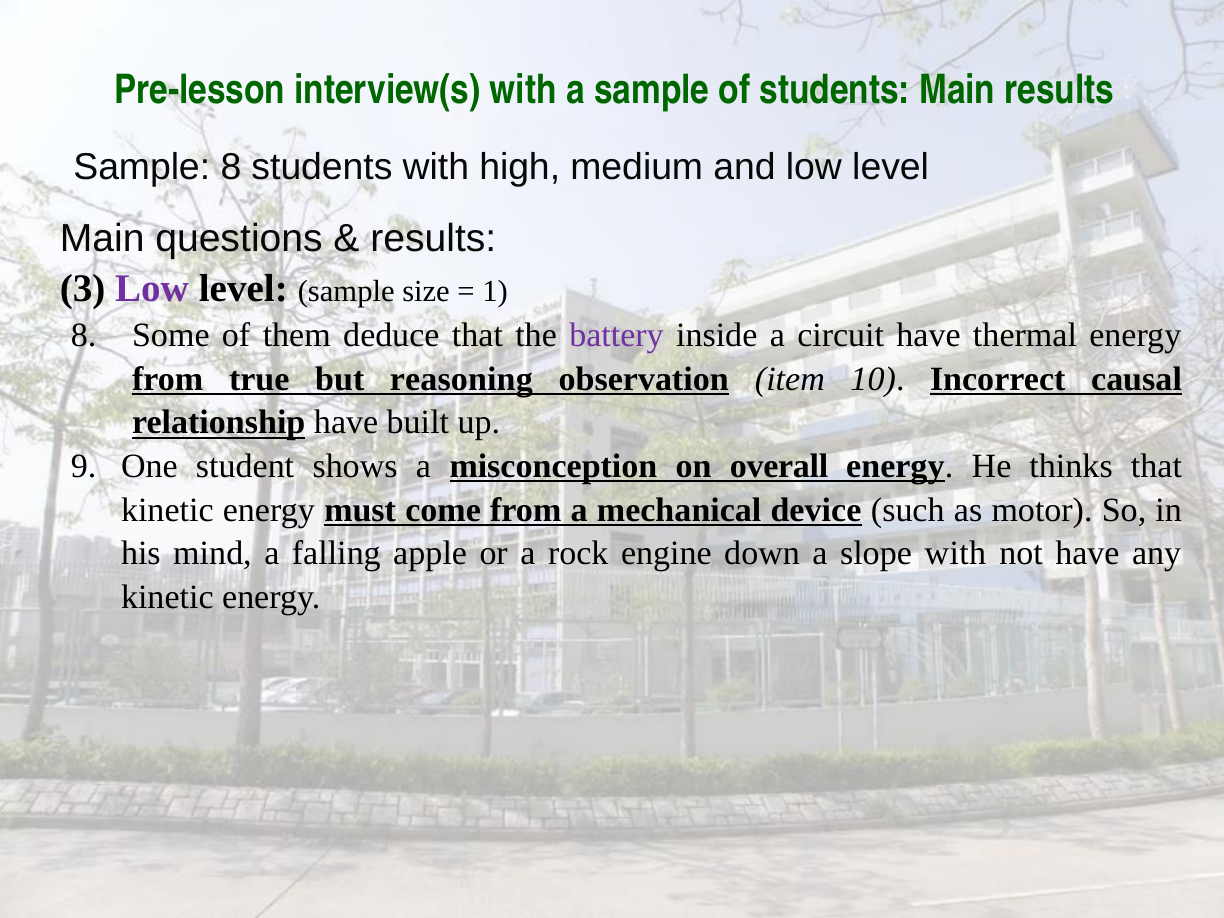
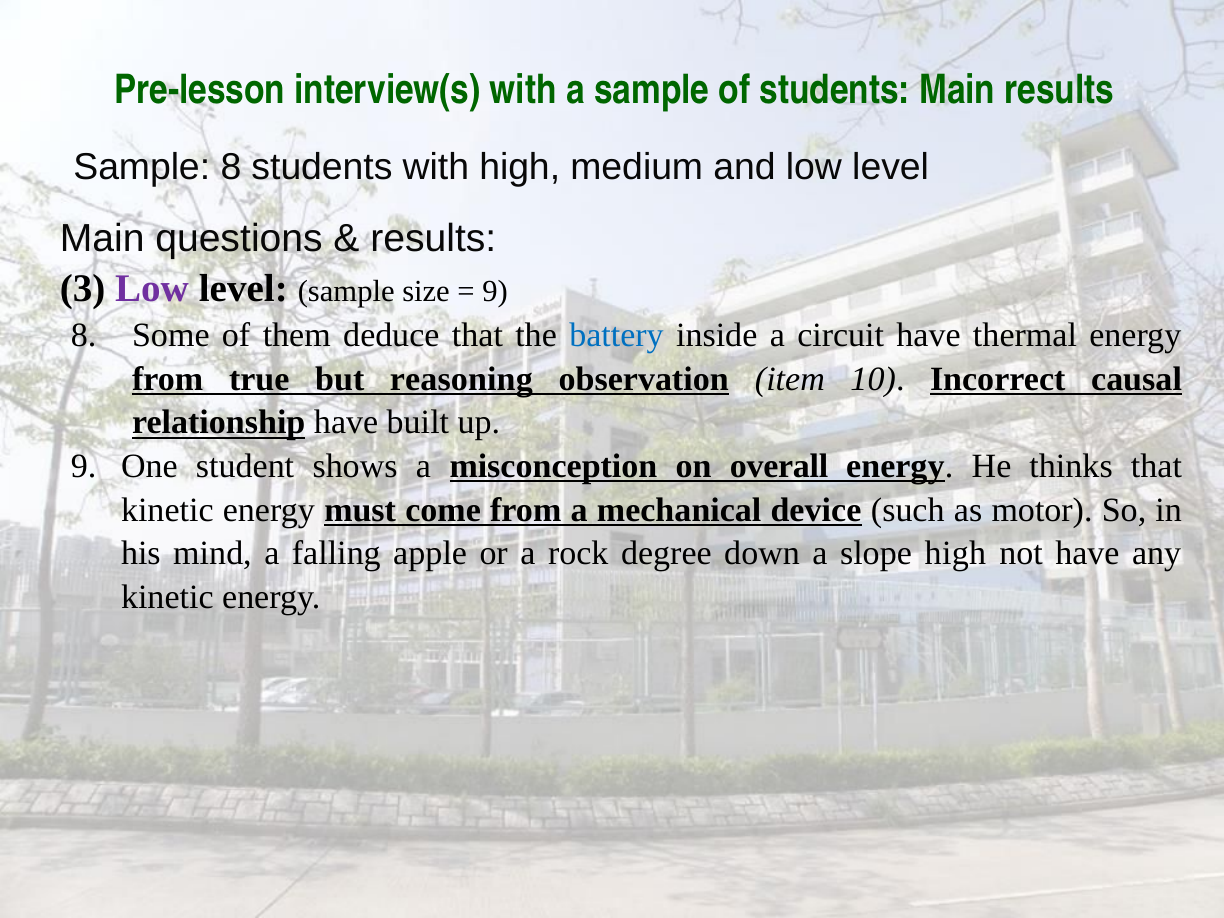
1 at (495, 292): 1 -> 9
battery colour: purple -> blue
engine: engine -> degree
slope with: with -> high
